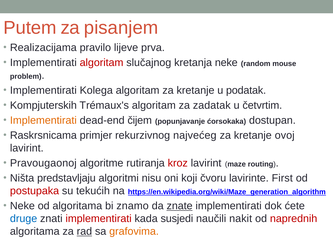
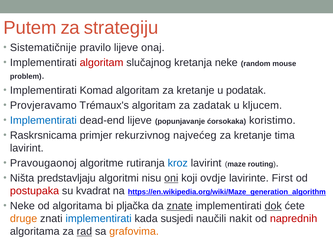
pisanjem: pisanjem -> strategiju
Realizacijama: Realizacijama -> Sistematičnije
prva: prva -> onaj
Kolega: Kolega -> Komad
Kompjuterskih: Kompjuterskih -> Provjeravamo
četvrtim: četvrtim -> kljucem
Implementirati at (43, 120) colour: orange -> blue
dead-end čijem: čijem -> lijeve
dostupan: dostupan -> koristimo
ovoj: ovoj -> tima
kroz colour: red -> blue
oni underline: none -> present
čvoru: čvoru -> ovdje
tekućih: tekućih -> kvadrat
znamo: znamo -> pljačka
dok underline: none -> present
druge colour: blue -> orange
implementirati at (99, 218) colour: red -> blue
